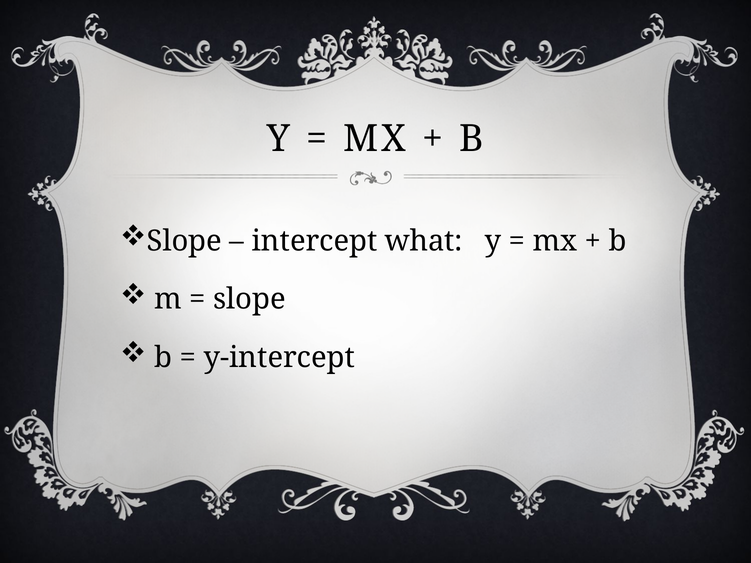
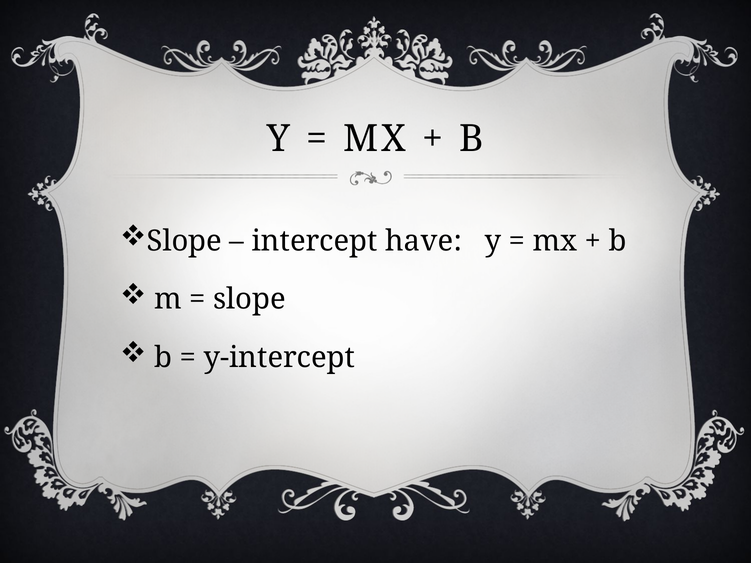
what: what -> have
